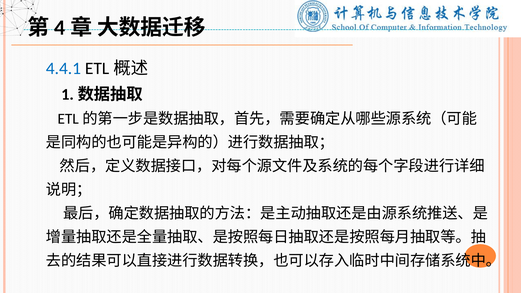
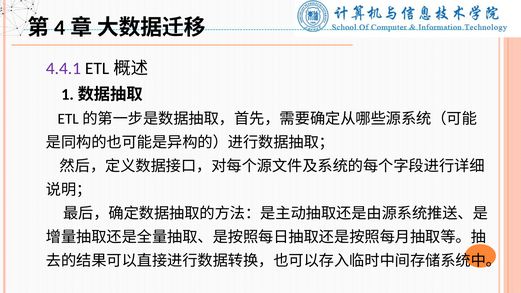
4.4.1 colour: blue -> purple
